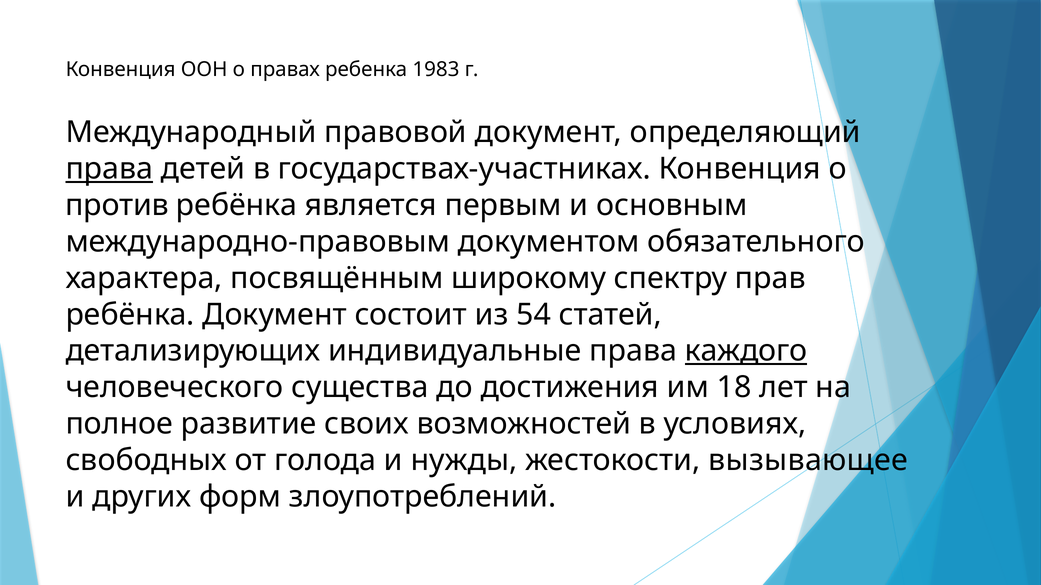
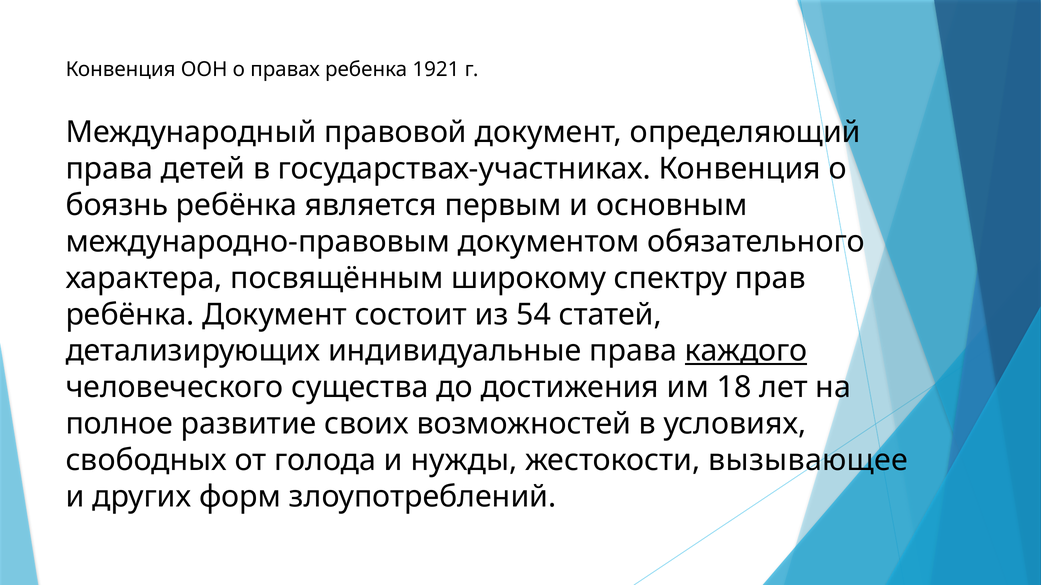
1983: 1983 -> 1921
права at (109, 169) underline: present -> none
против: против -> боязнь
